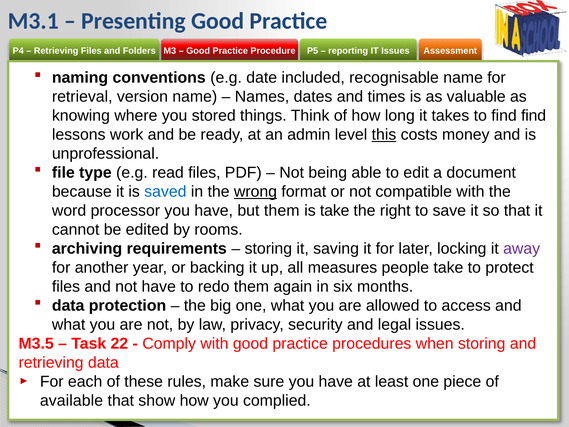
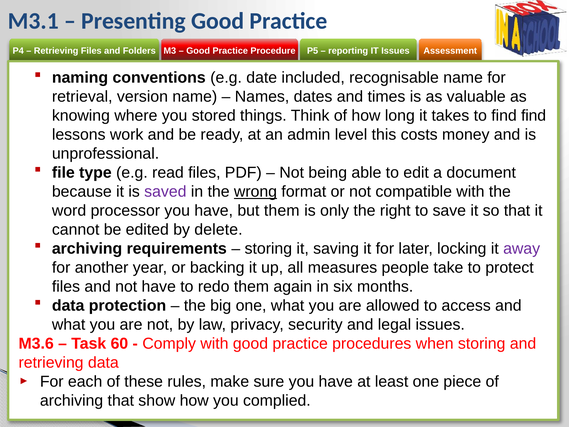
this underline: present -> none
saved colour: blue -> purple
is take: take -> only
rooms: rooms -> delete
M3.5: M3.5 -> M3.6
22: 22 -> 60
available at (72, 400): available -> archiving
